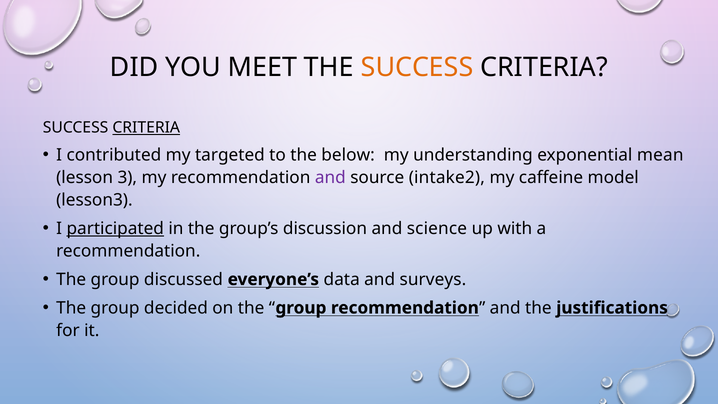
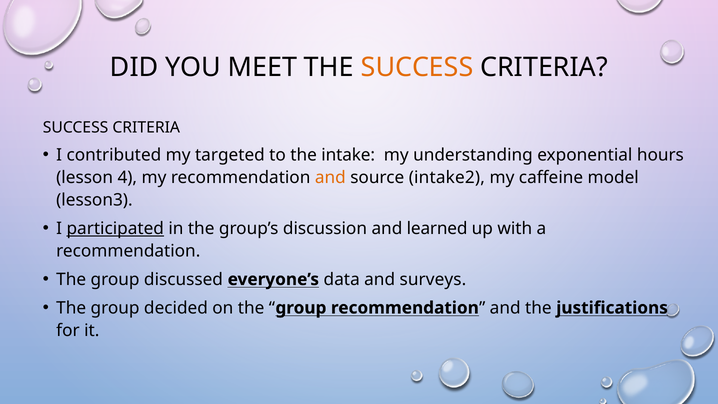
CRITERIA at (146, 127) underline: present -> none
below: below -> intake
mean: mean -> hours
3: 3 -> 4
and at (330, 177) colour: purple -> orange
science: science -> learned
